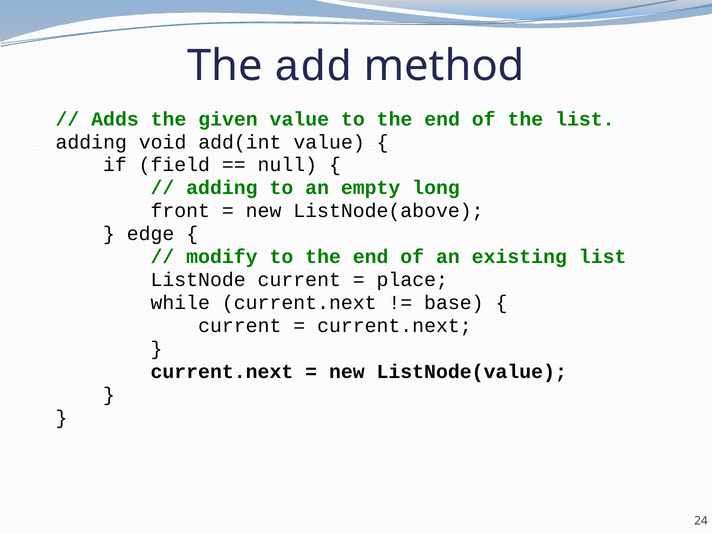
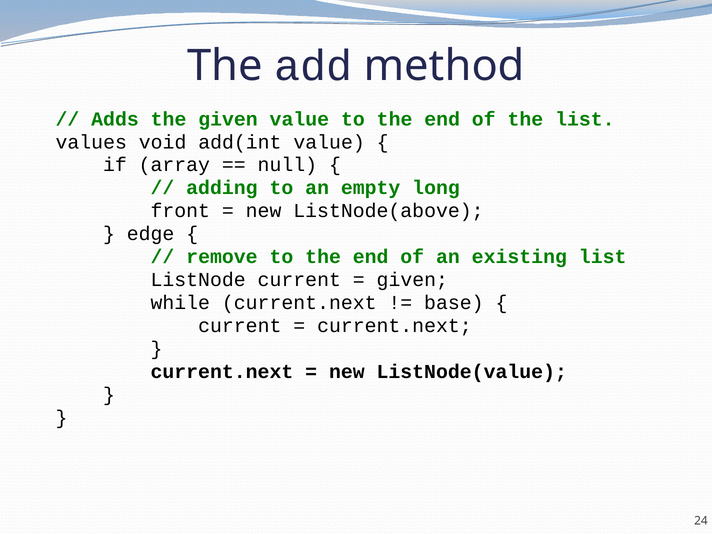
adding at (91, 142): adding -> values
field: field -> array
modify: modify -> remove
place at (412, 280): place -> given
